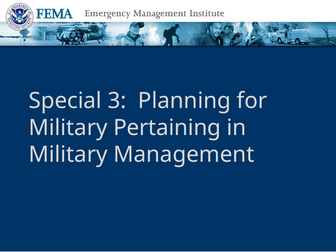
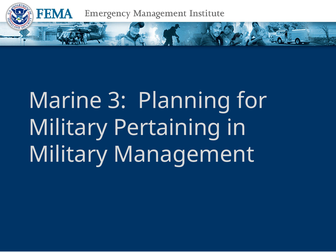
Special: Special -> Marine
